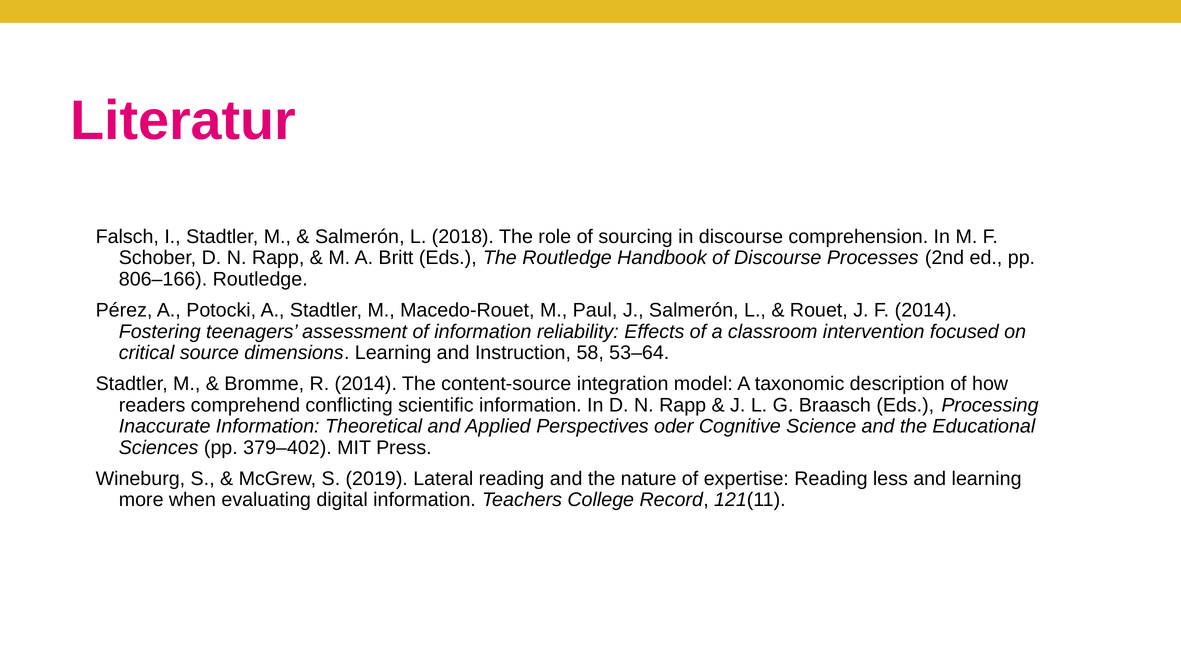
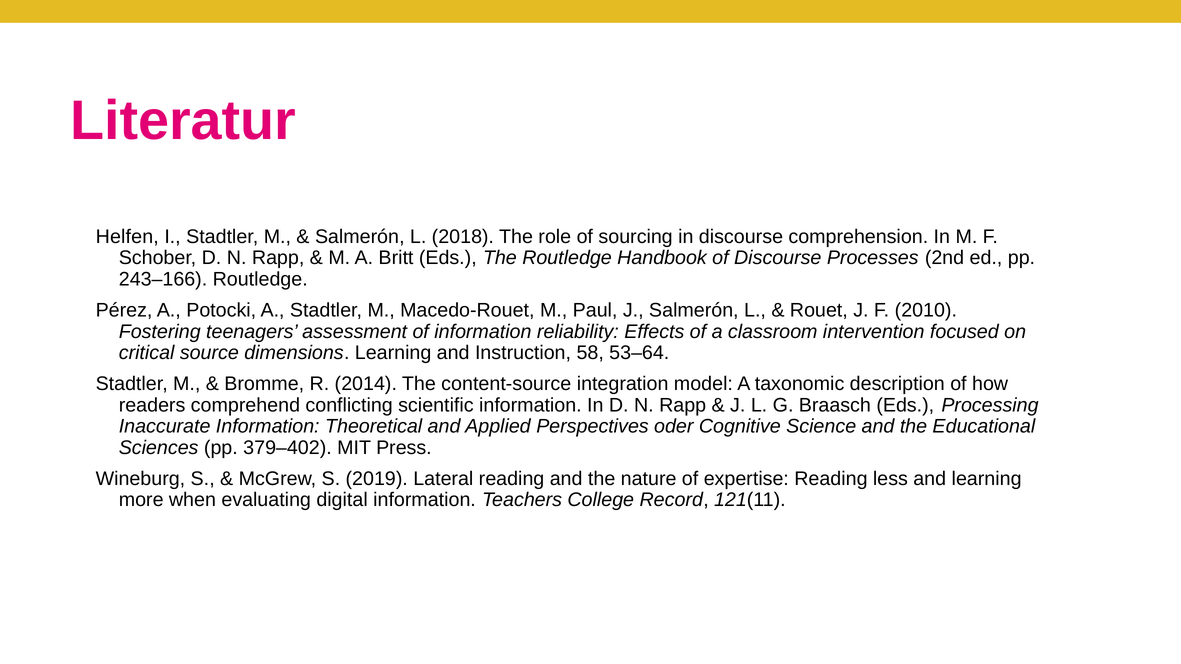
Falsch: Falsch -> Helfen
806–166: 806–166 -> 243–166
F 2014: 2014 -> 2010
